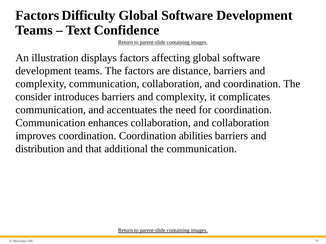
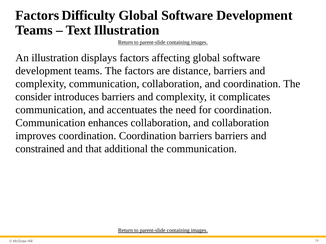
Text Confidence: Confidence -> Illustration
Coordination abilities: abilities -> barriers
distribution: distribution -> constrained
